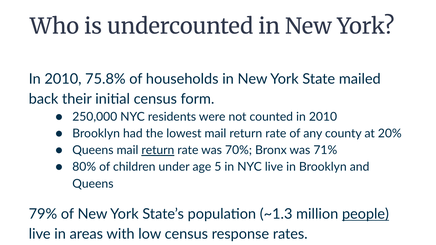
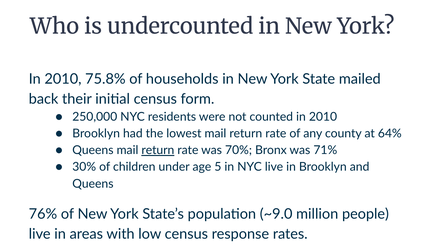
20%: 20% -> 64%
80%: 80% -> 30%
79%: 79% -> 76%
~1.3: ~1.3 -> ~9.0
people underline: present -> none
